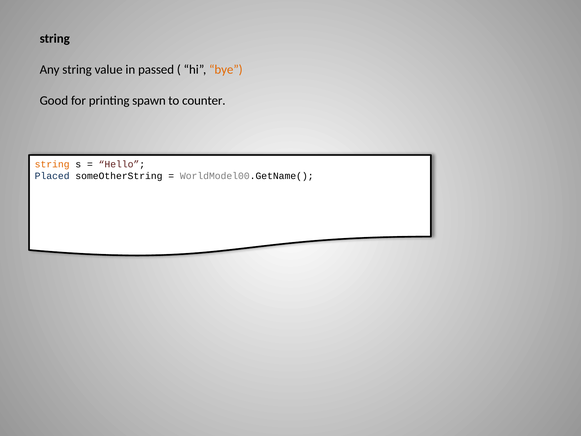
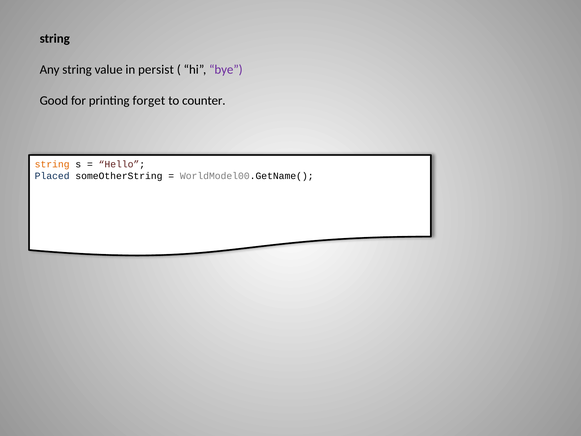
passed: passed -> persist
bye colour: orange -> purple
spawn: spawn -> forget
